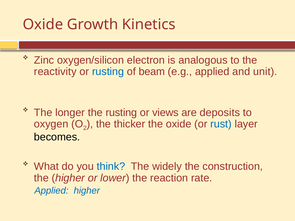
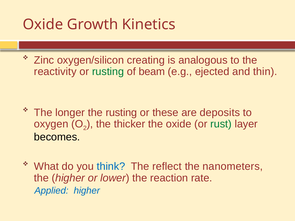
electron: electron -> creating
rusting at (108, 72) colour: blue -> green
e.g applied: applied -> ejected
unit: unit -> thin
views: views -> these
rust colour: blue -> green
widely: widely -> reflect
construction: construction -> nanometers
